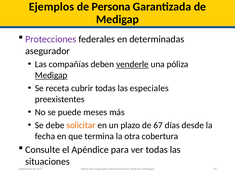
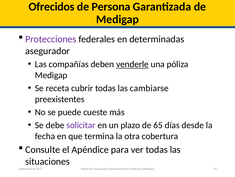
Ejemplos: Ejemplos -> Ofrecidos
Medigap at (51, 75) underline: present -> none
especiales: especiales -> cambiarse
meses: meses -> cueste
solicitar colour: orange -> purple
67: 67 -> 65
